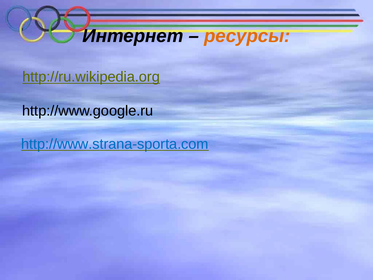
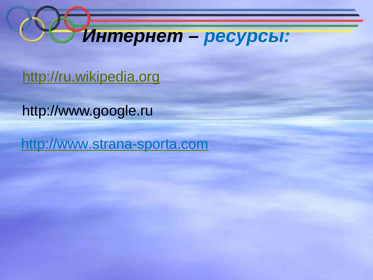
ресурсы colour: orange -> blue
